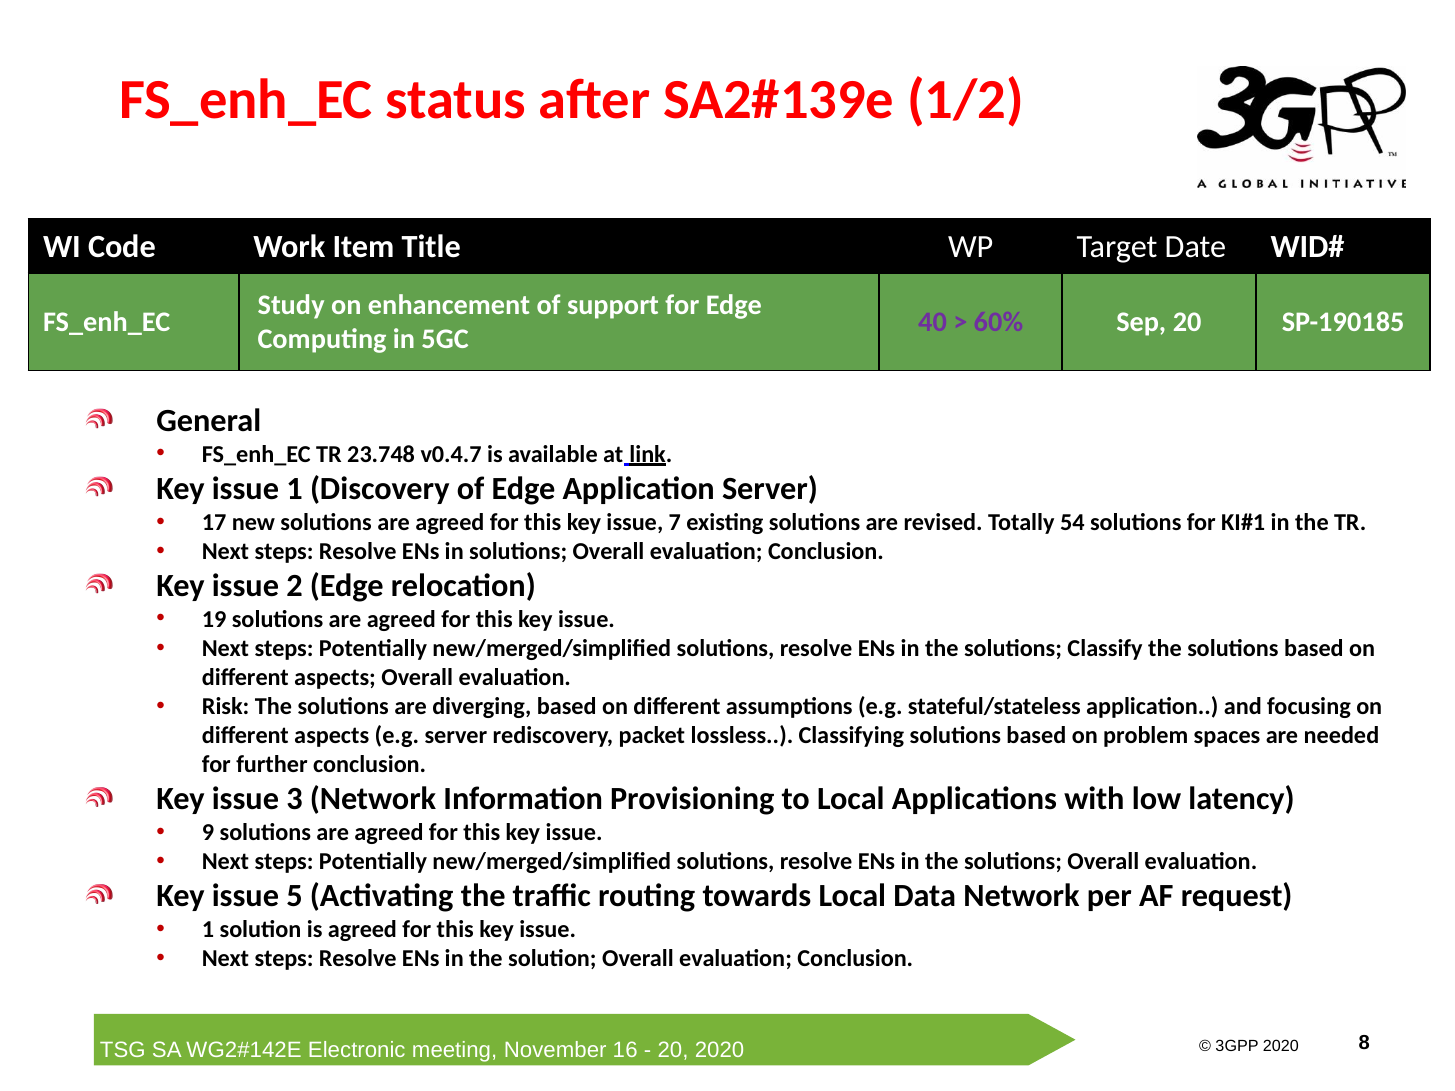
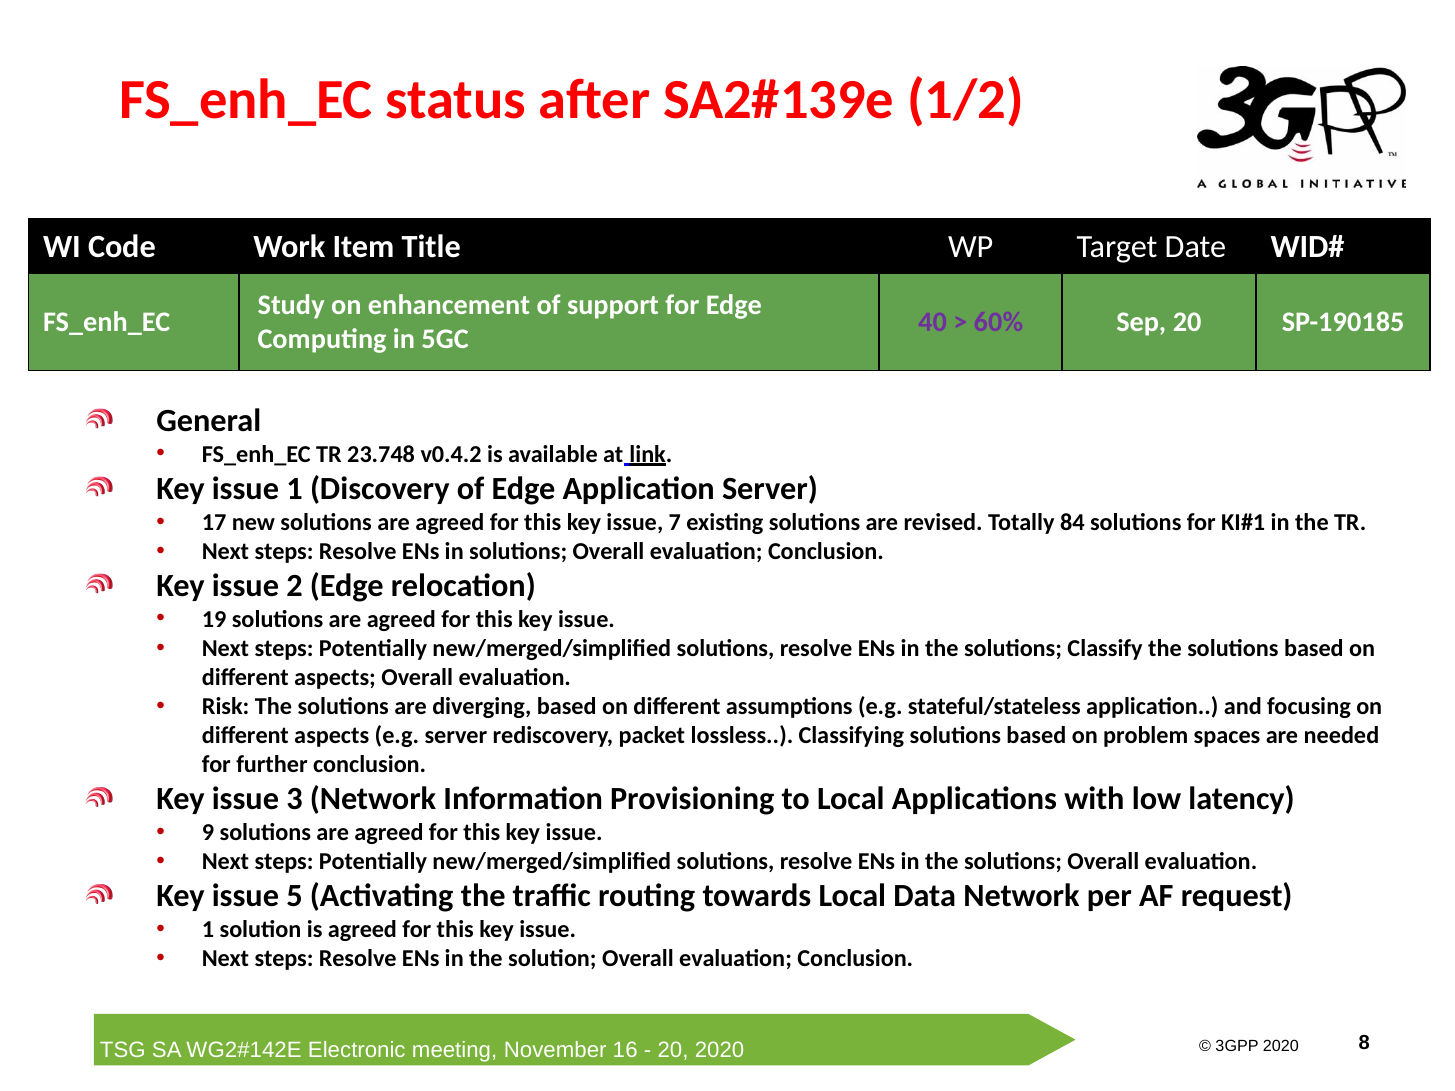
v0.4.7: v0.4.7 -> v0.4.2
54: 54 -> 84
